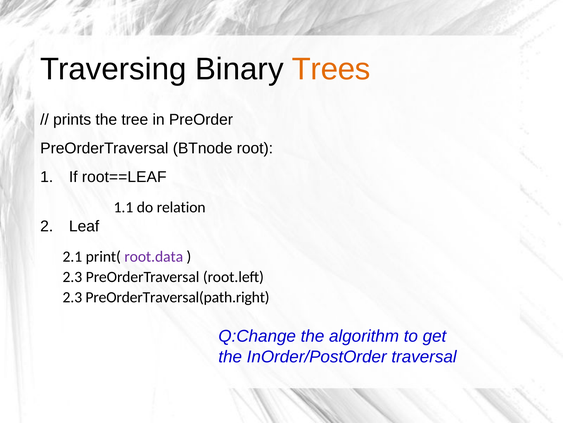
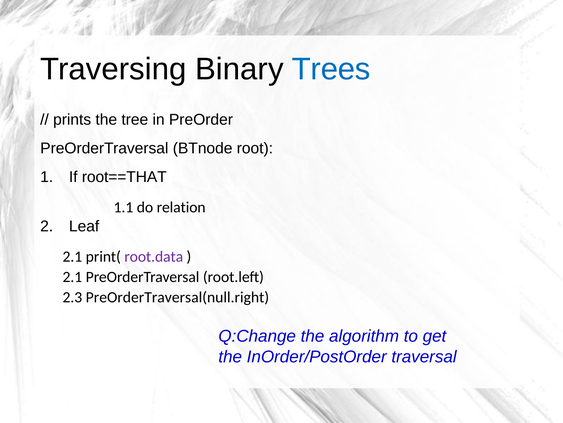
Trees colour: orange -> blue
root==LEAF: root==LEAF -> root==THAT
2.3 at (72, 276): 2.3 -> 2.1
PreOrderTraversal(path.right: PreOrderTraversal(path.right -> PreOrderTraversal(null.right
